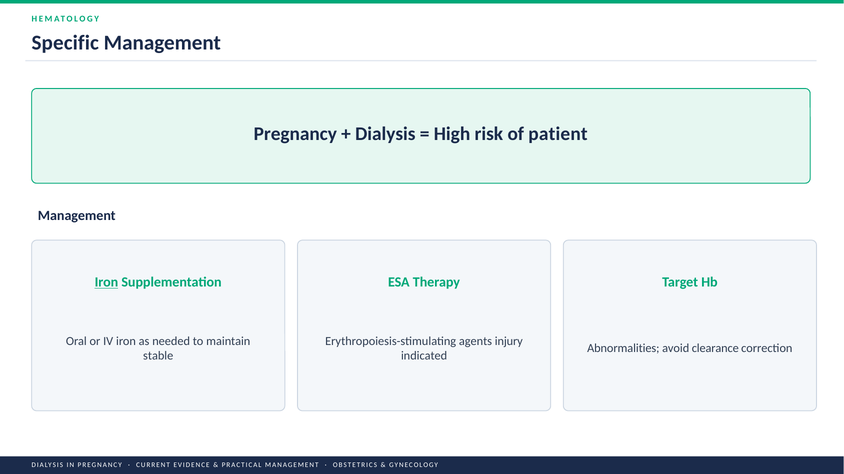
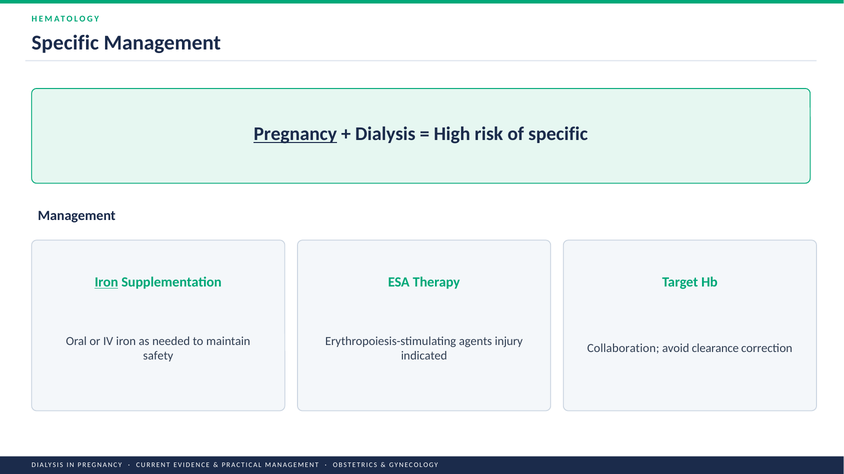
Pregnancy at (295, 134) underline: none -> present
of patient: patient -> specific
Abnormalities: Abnormalities -> Collaboration
stable: stable -> safety
